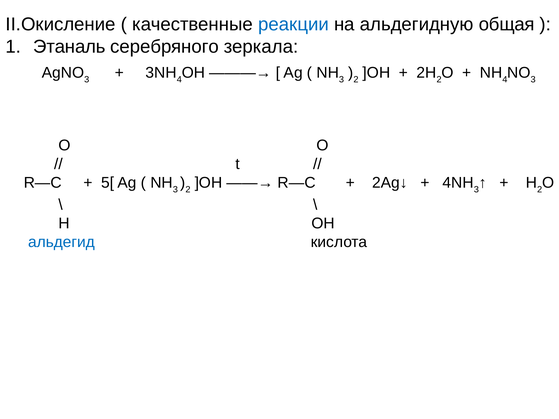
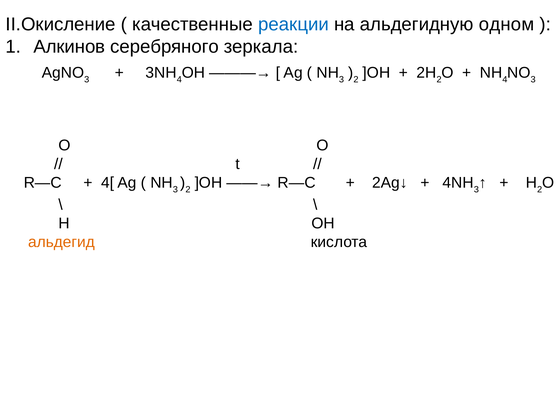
общая: общая -> одном
Этаналь: Этаналь -> Алкинов
5[: 5[ -> 4[
альдегид colour: blue -> orange
